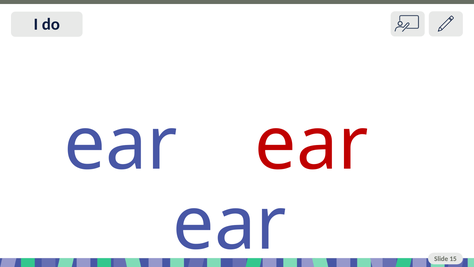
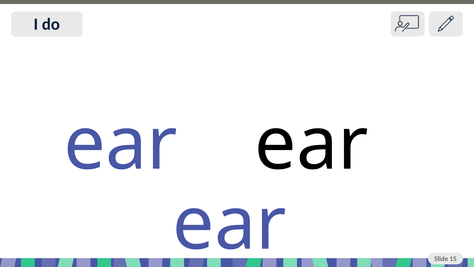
ear at (312, 144) colour: red -> black
